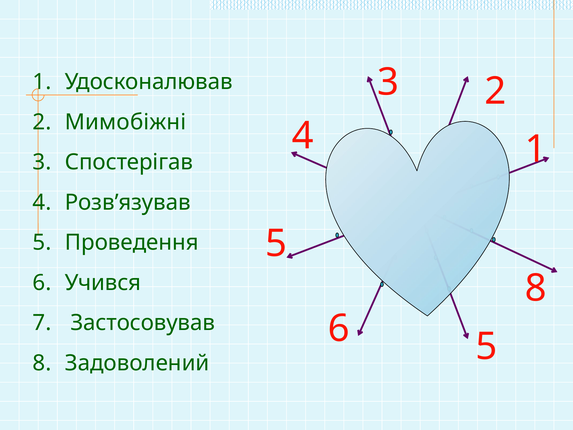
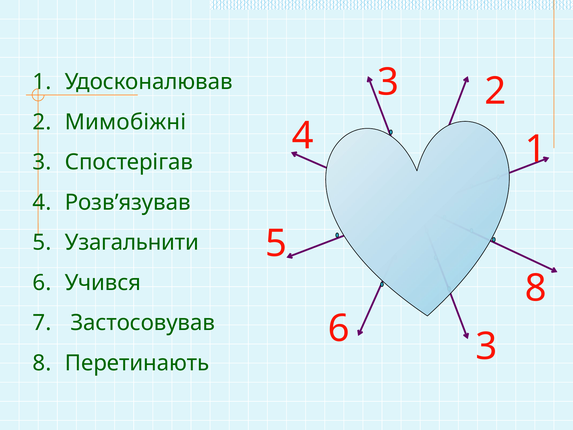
Проведення: Проведення -> Узагальнити
6 5: 5 -> 3
Задоволений: Задоволений -> Перетинають
